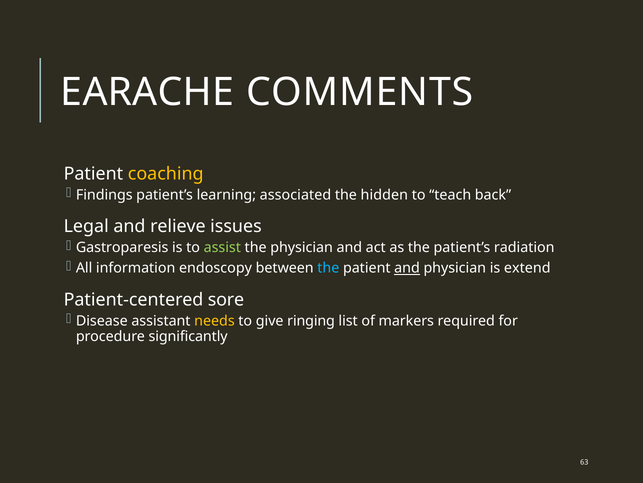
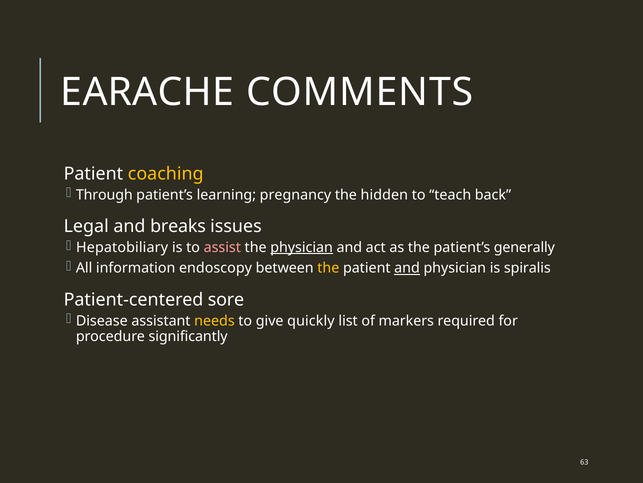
Findings: Findings -> Through
associated: associated -> pregnancy
relieve: relieve -> breaks
Gastroparesis: Gastroparesis -> Hepatobiliary
assist colour: light green -> pink
physician at (302, 247) underline: none -> present
radiation: radiation -> generally
the at (328, 268) colour: light blue -> yellow
extend: extend -> spiralis
ringing: ringing -> quickly
